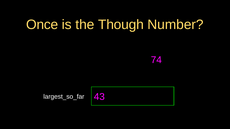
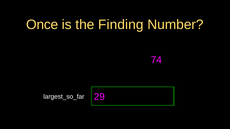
Though: Though -> Finding
43: 43 -> 29
